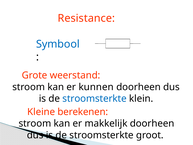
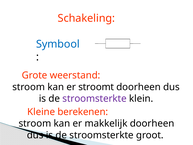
Resistance: Resistance -> Schakeling
kunnen: kunnen -> stroomt
stroomsterkte at (95, 98) colour: blue -> purple
